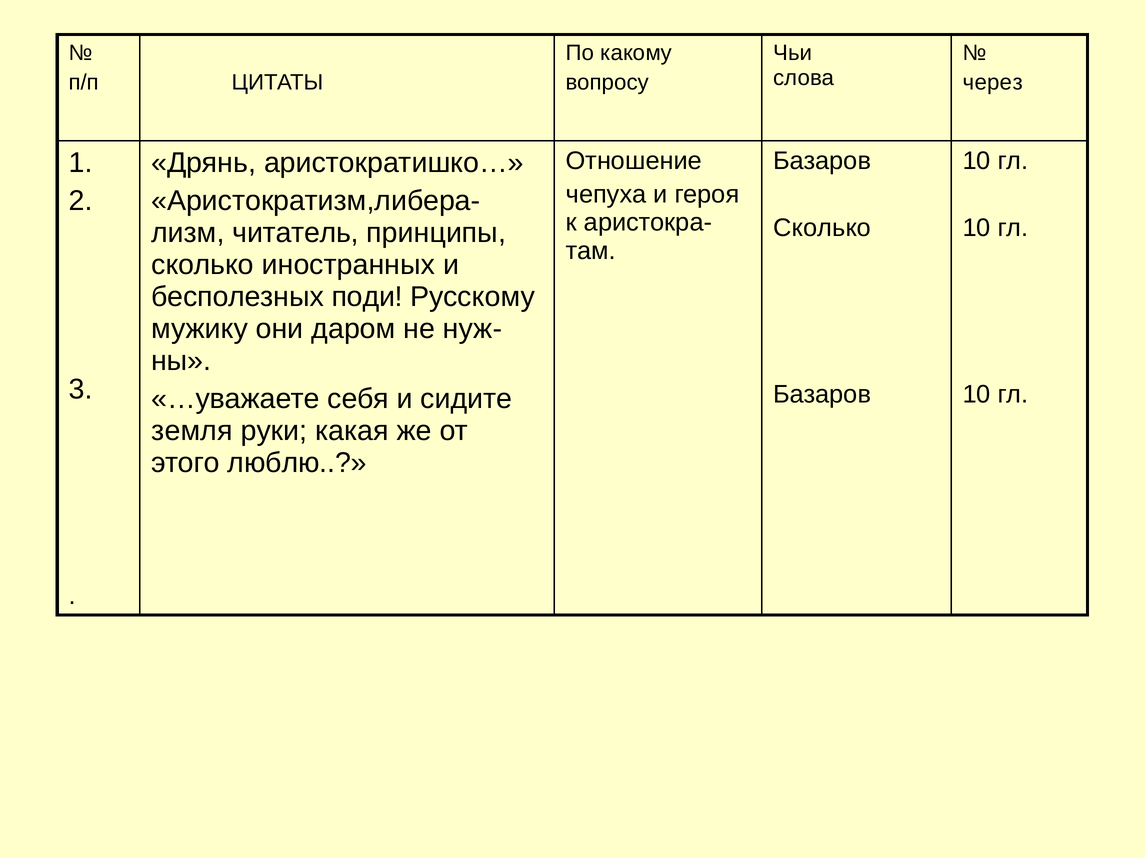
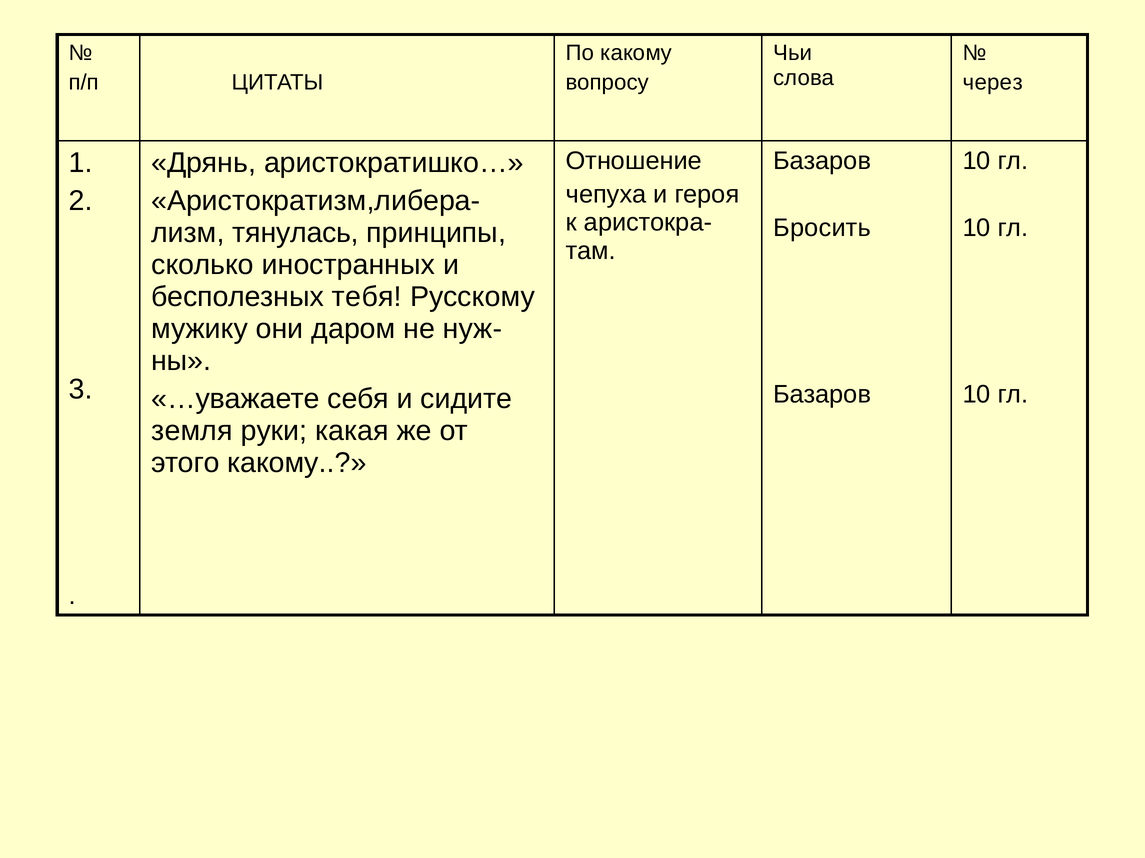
Сколько at (822, 228): Сколько -> Бросить
читатель: читатель -> тянулась
поди: поди -> тебя
этого люблю: люблю -> какому
